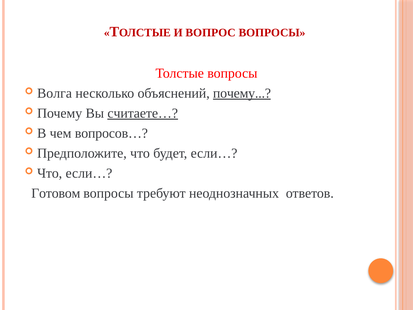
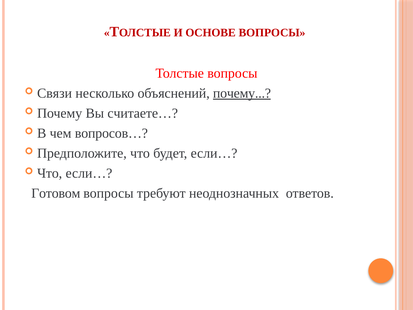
ВОПРОС: ВОПРОС -> ОСНОВЕ
Волга: Волга -> Связи
считаете… underline: present -> none
